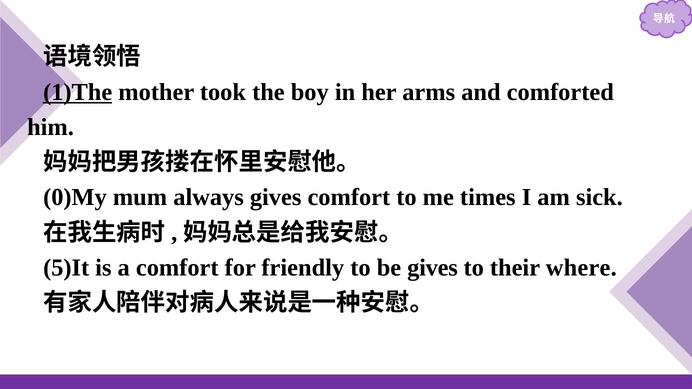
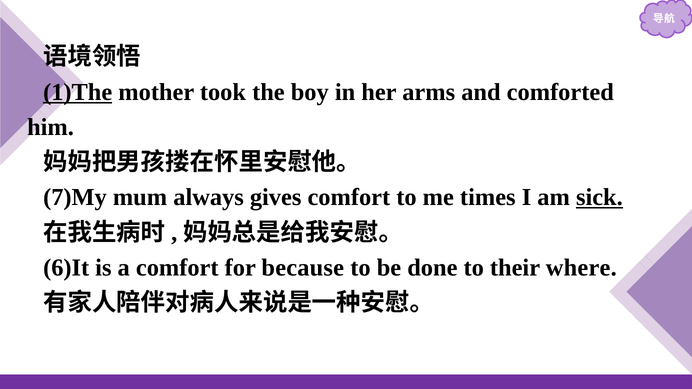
0)My: 0)My -> 7)My
sick underline: none -> present
5)It: 5)It -> 6)It
friendly: friendly -> because
be gives: gives -> done
